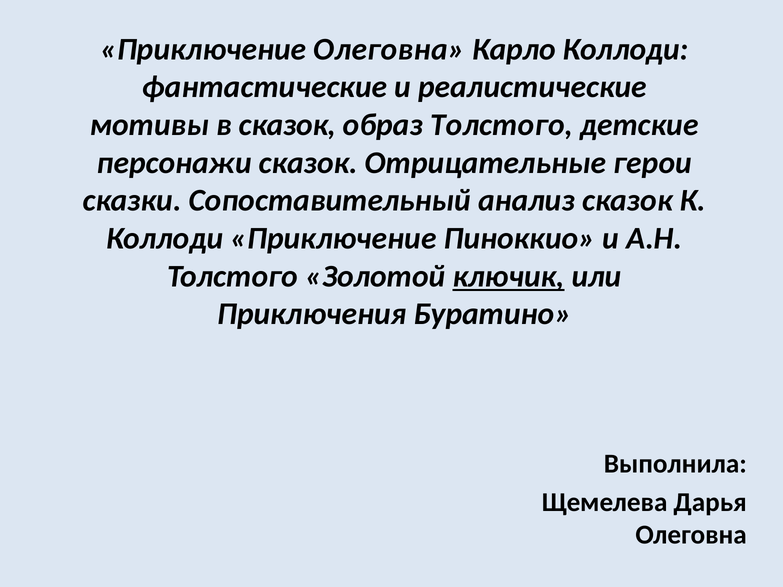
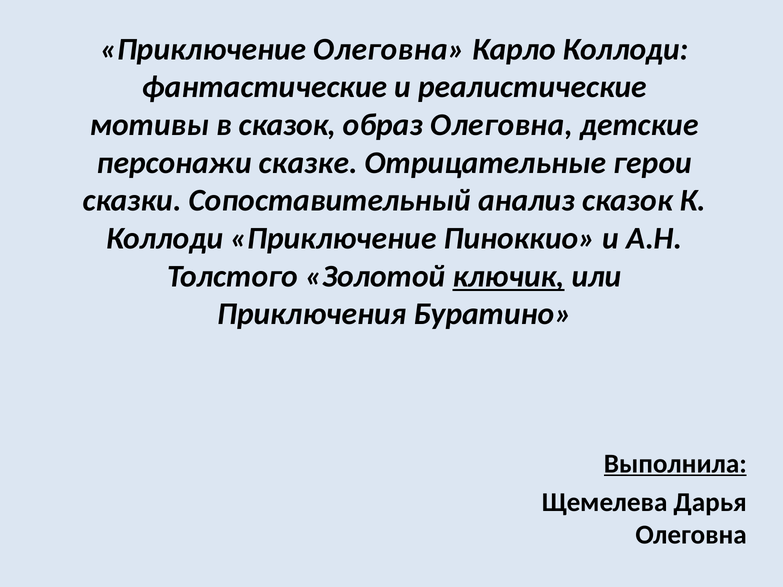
образ Толстого: Толстого -> Олеговна
персонажи сказок: сказок -> сказке
Выполнила underline: none -> present
